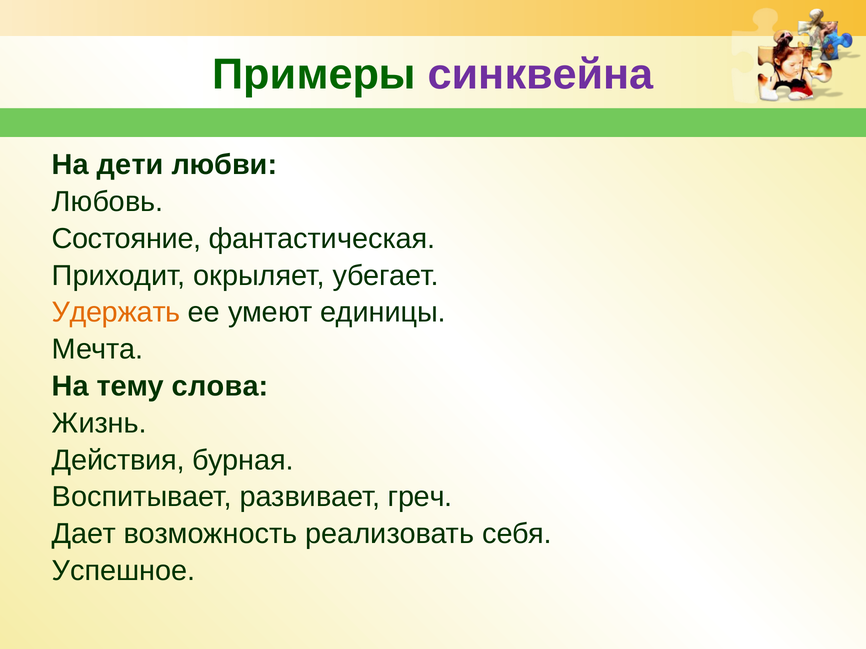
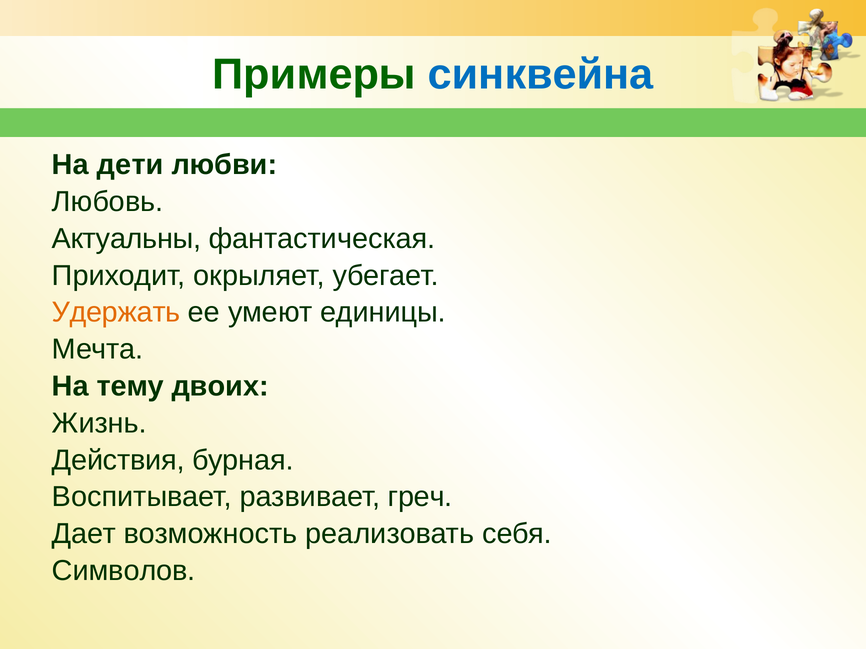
синквейна colour: purple -> blue
Состояние: Состояние -> Актуальны
слова: слова -> двоих
Успешное: Успешное -> Символов
